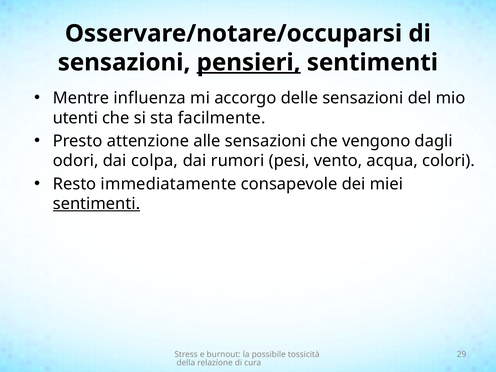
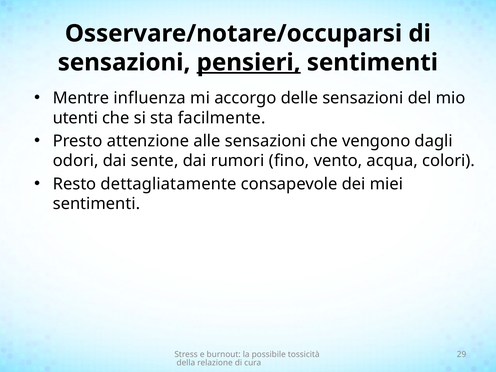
colpa: colpa -> sente
pesi: pesi -> fino
immediatamente: immediatamente -> dettagliatamente
sentimenti at (96, 204) underline: present -> none
